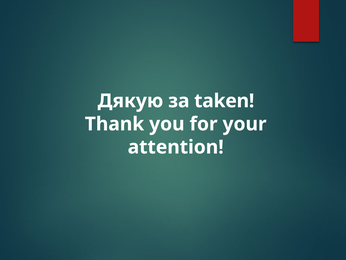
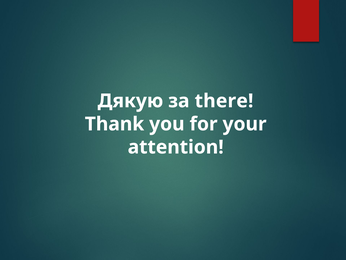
taken: taken -> there
